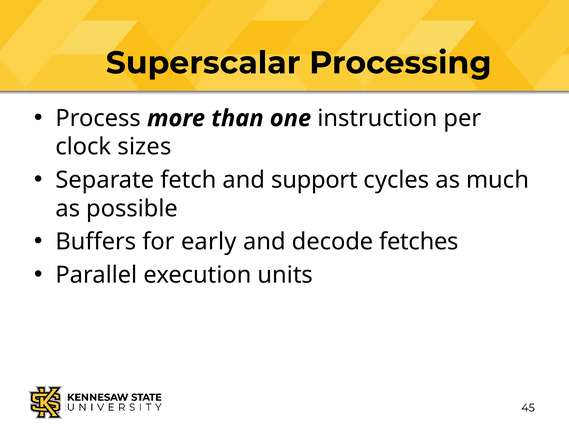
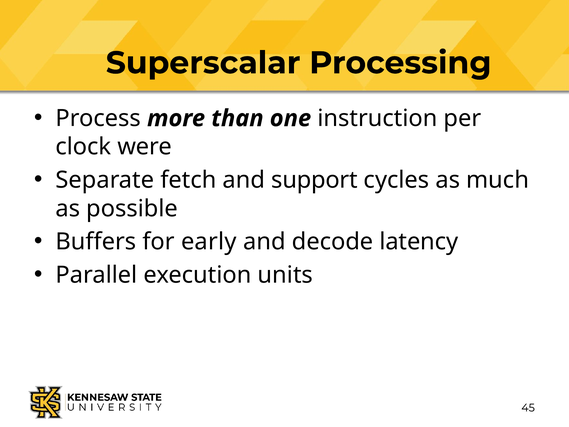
sizes: sizes -> were
fetches: fetches -> latency
